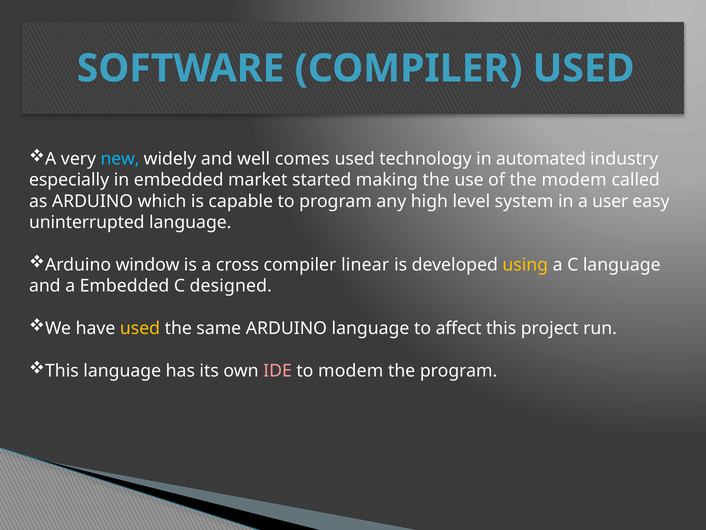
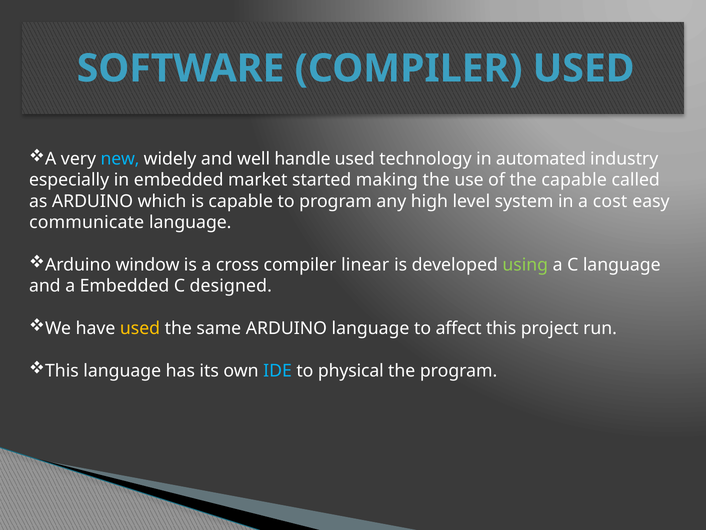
comes: comes -> handle
the modem: modem -> capable
user: user -> cost
uninterrupted: uninterrupted -> communicate
using colour: yellow -> light green
IDE colour: pink -> light blue
to modem: modem -> physical
